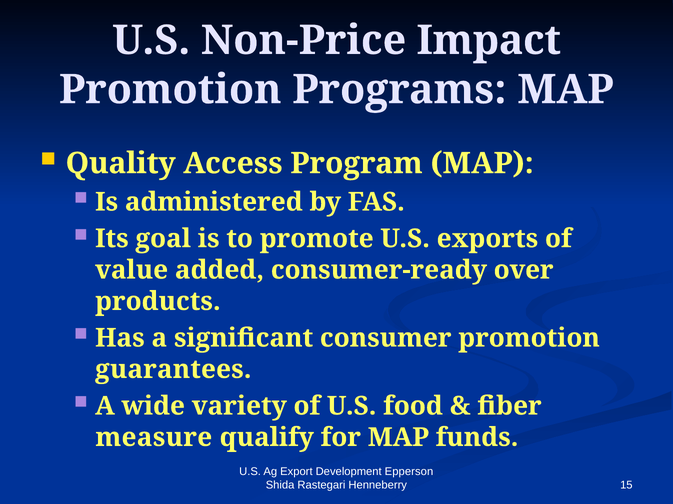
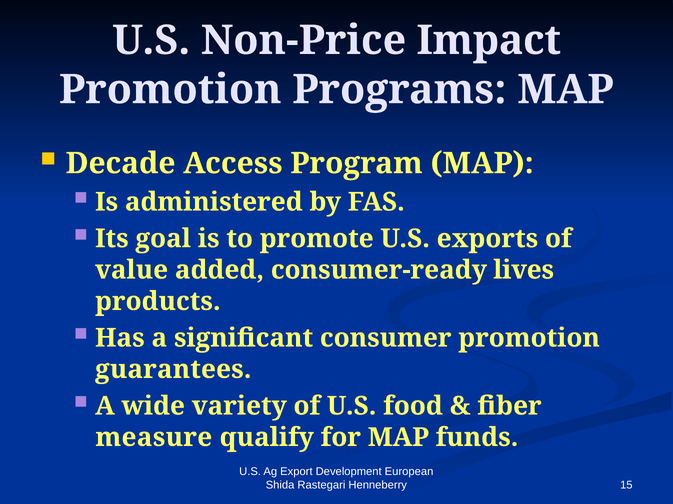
Quality: Quality -> Decade
over: over -> lives
Epperson: Epperson -> European
